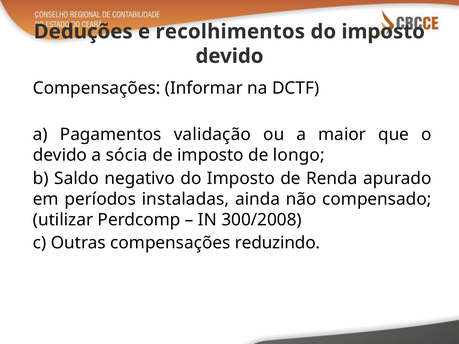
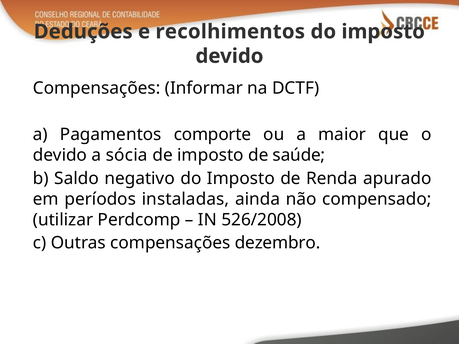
validação: validação -> comporte
longo: longo -> saúde
300/2008: 300/2008 -> 526/2008
reduzindo: reduzindo -> dezembro
